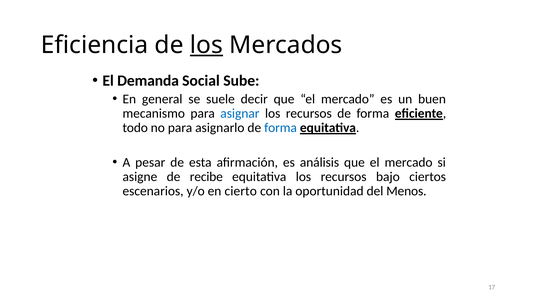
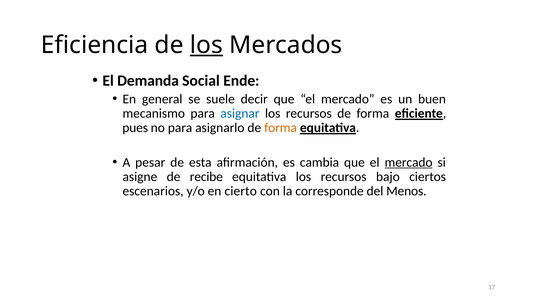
Sube: Sube -> Ende
todo: todo -> pues
forma at (281, 128) colour: blue -> orange
análisis: análisis -> cambia
mercado at (409, 163) underline: none -> present
oportunidad: oportunidad -> corresponde
